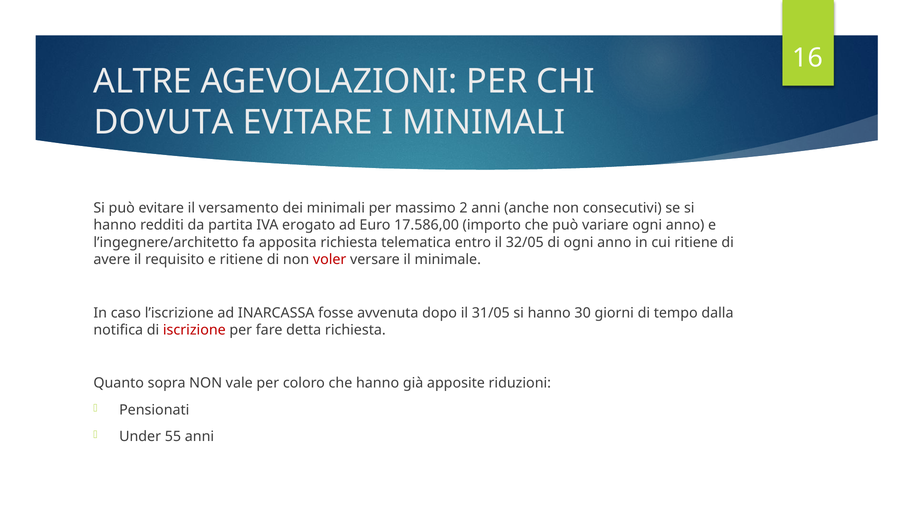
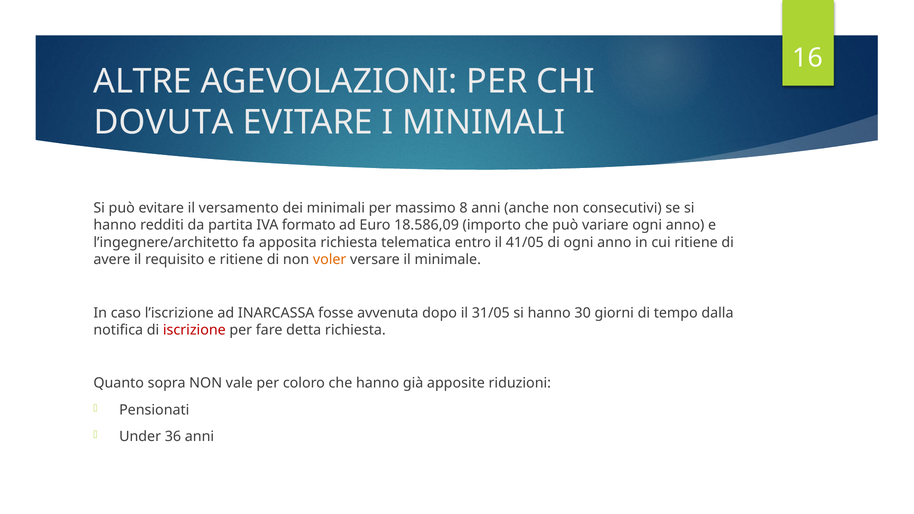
2: 2 -> 8
erogato: erogato -> formato
17.586,00: 17.586,00 -> 18.586,09
32/05: 32/05 -> 41/05
voler colour: red -> orange
55: 55 -> 36
